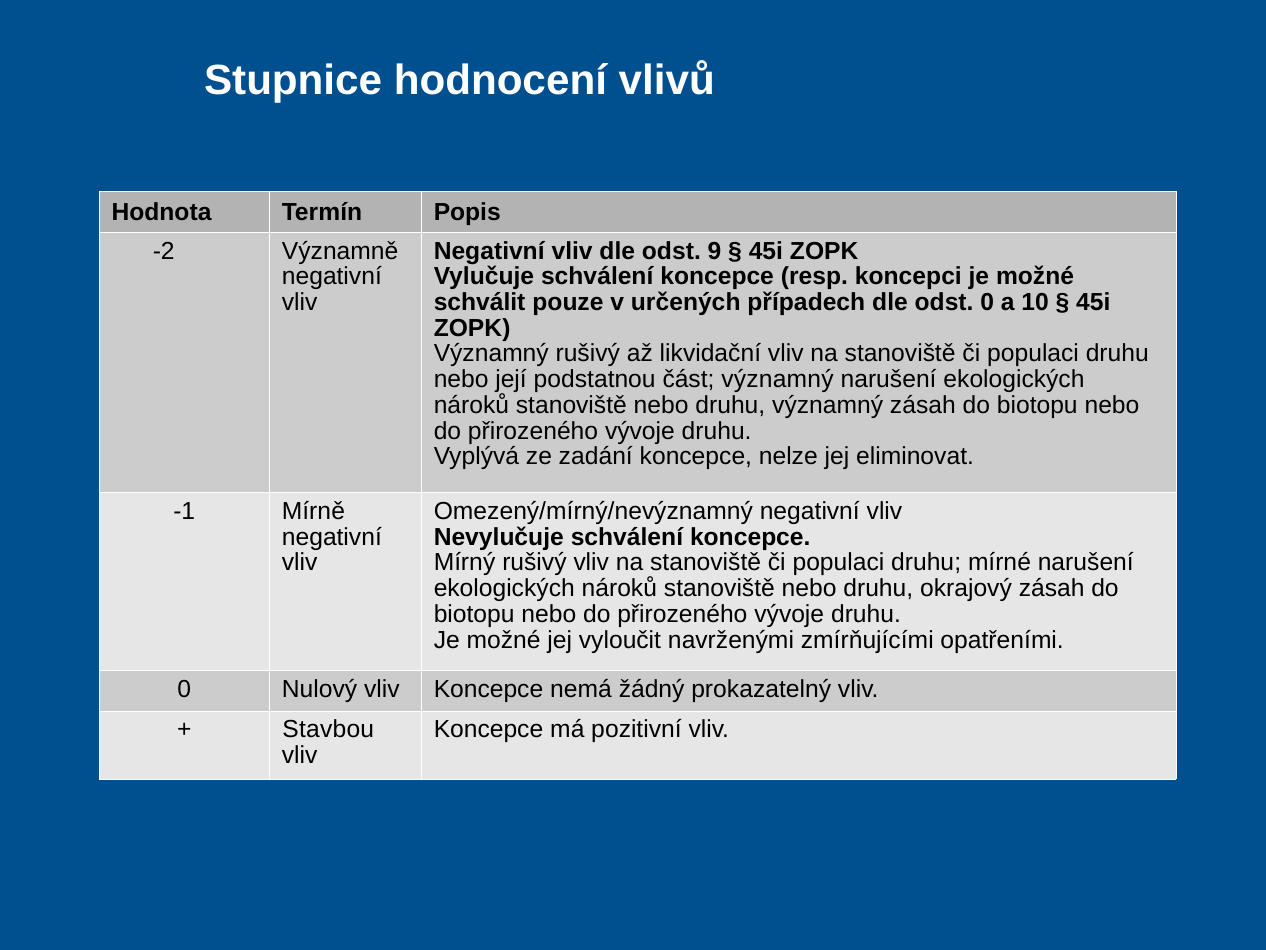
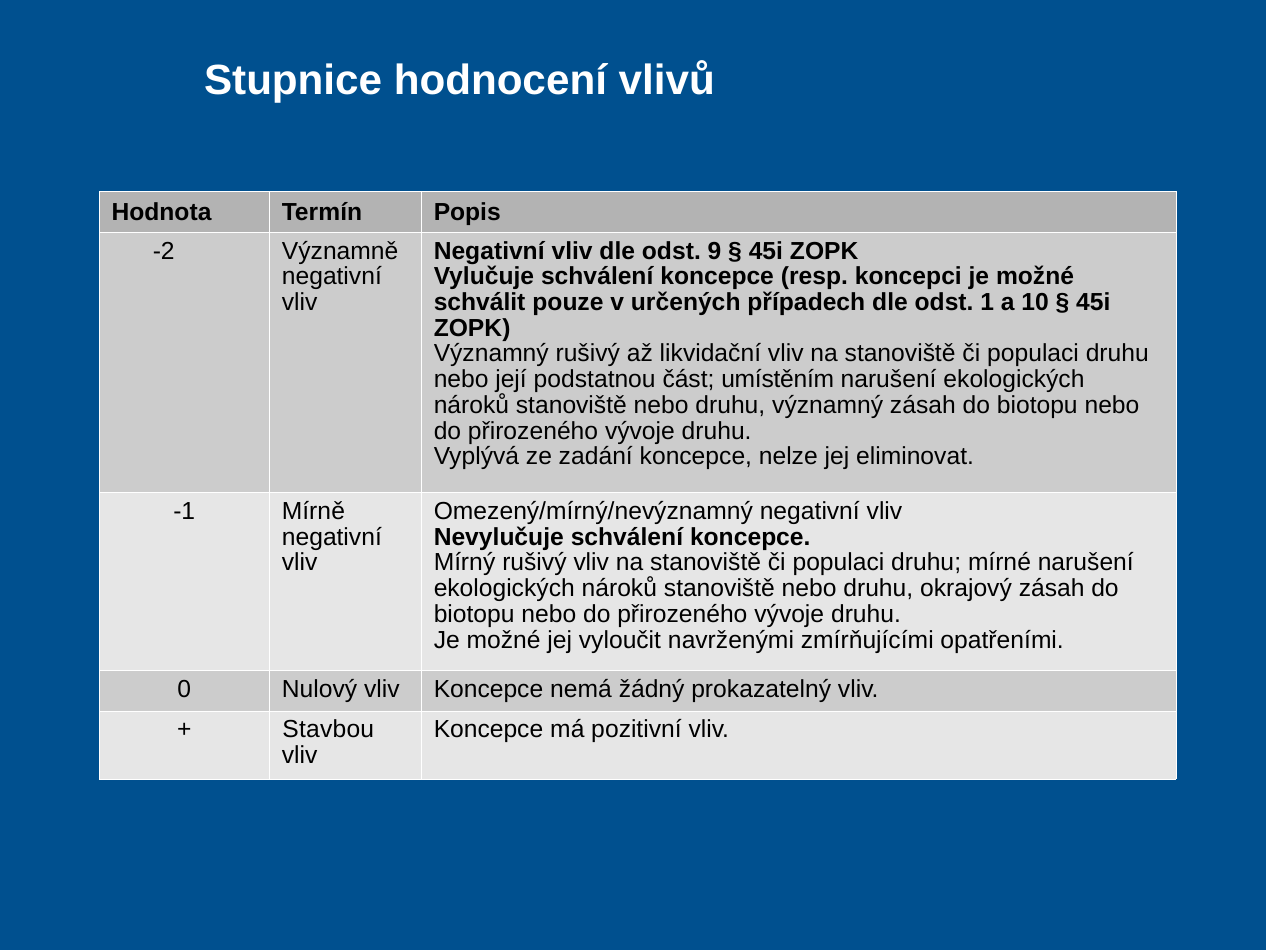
odst 0: 0 -> 1
část významný: významný -> umístěním
